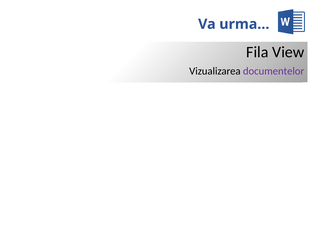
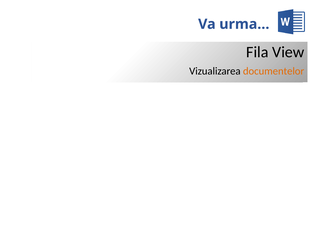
documentelor colour: purple -> orange
